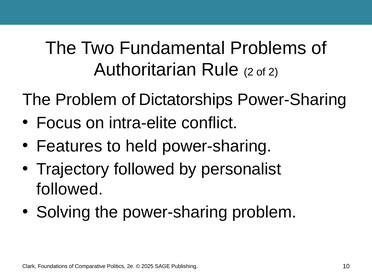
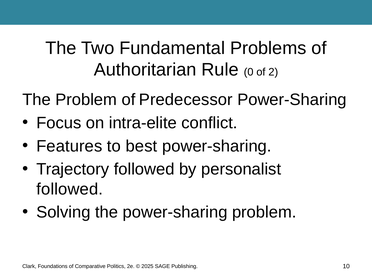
Rule 2: 2 -> 0
Dictatorships: Dictatorships -> Predecessor
held: held -> best
